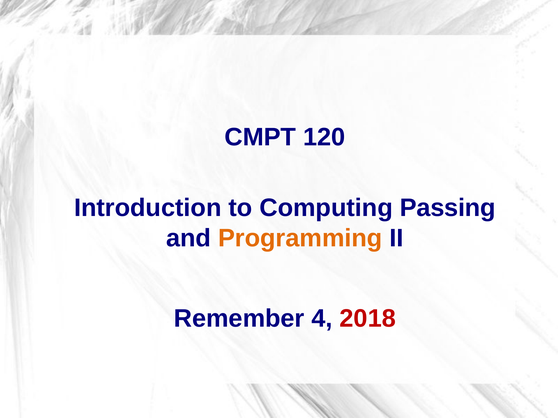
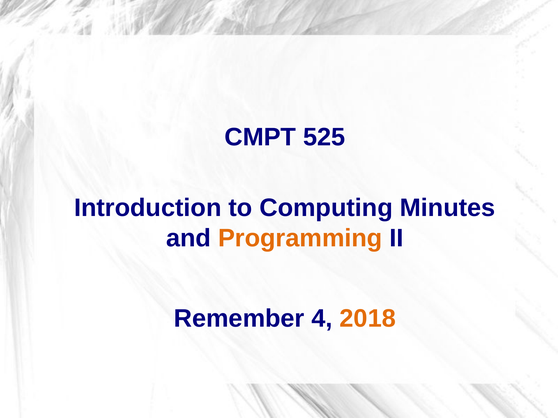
120: 120 -> 525
Passing: Passing -> Minutes
2018 colour: red -> orange
